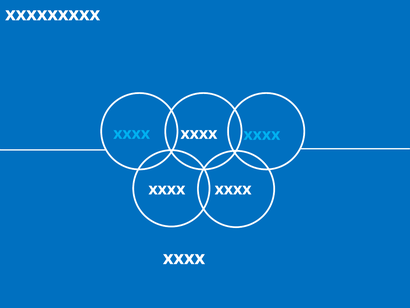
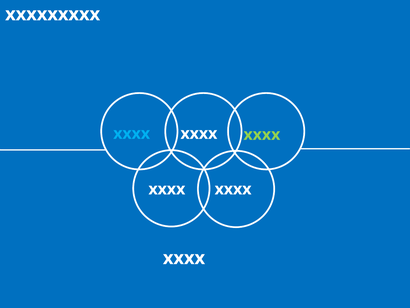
xxxx at (262, 134) colour: light blue -> light green
